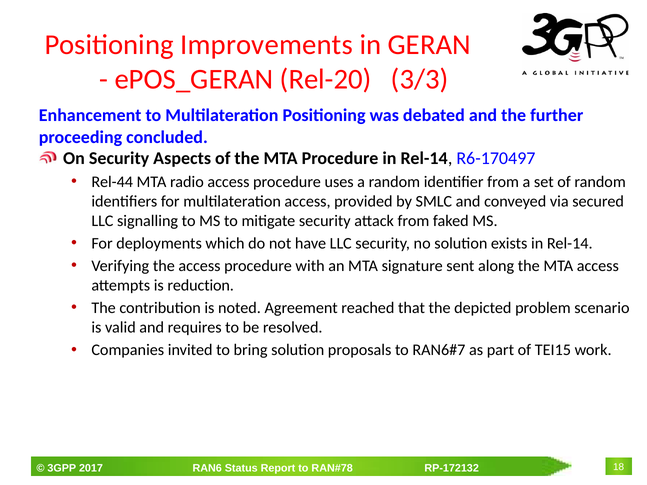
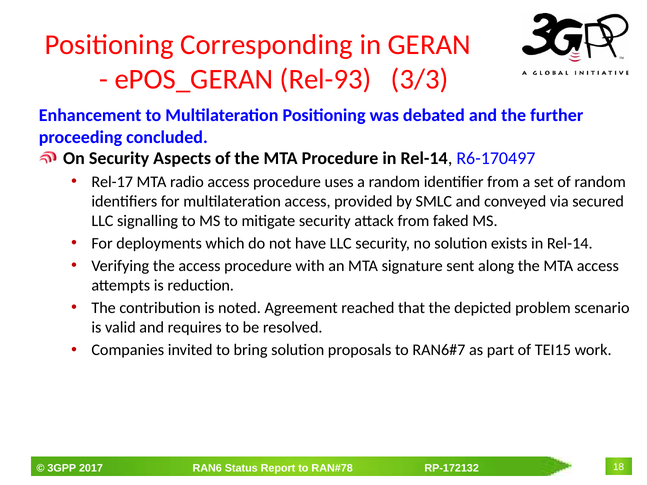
Improvements: Improvements -> Corresponding
Rel-20: Rel-20 -> Rel-93
Rel-44: Rel-44 -> Rel-17
